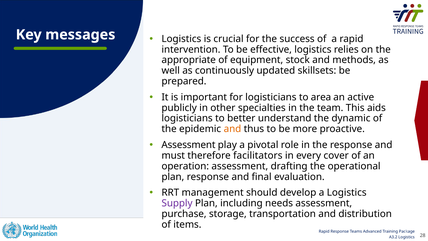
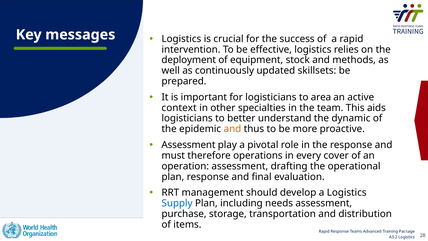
appropriate: appropriate -> deployment
publicly: publicly -> context
facilitators: facilitators -> operations
Supply colour: purple -> blue
